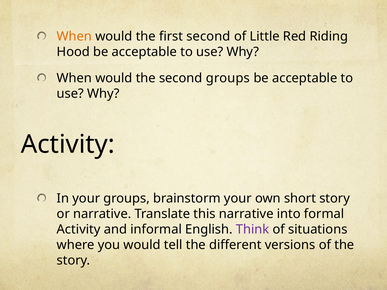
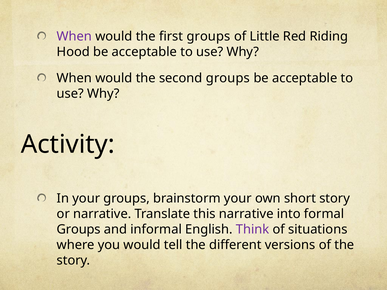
When at (74, 36) colour: orange -> purple
first second: second -> groups
Activity at (79, 230): Activity -> Groups
